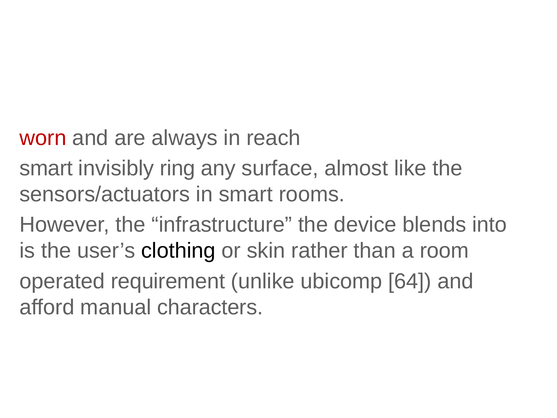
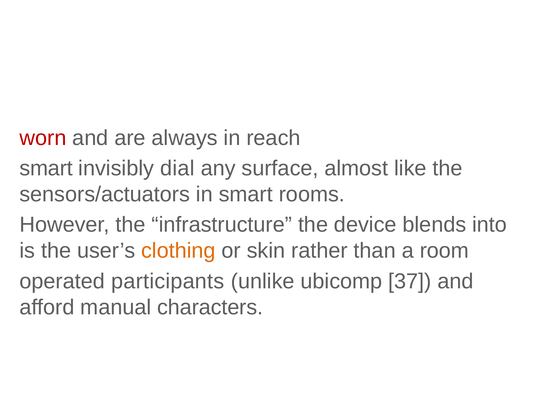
ring: ring -> dial
clothing colour: black -> orange
requirement: requirement -> participants
64: 64 -> 37
